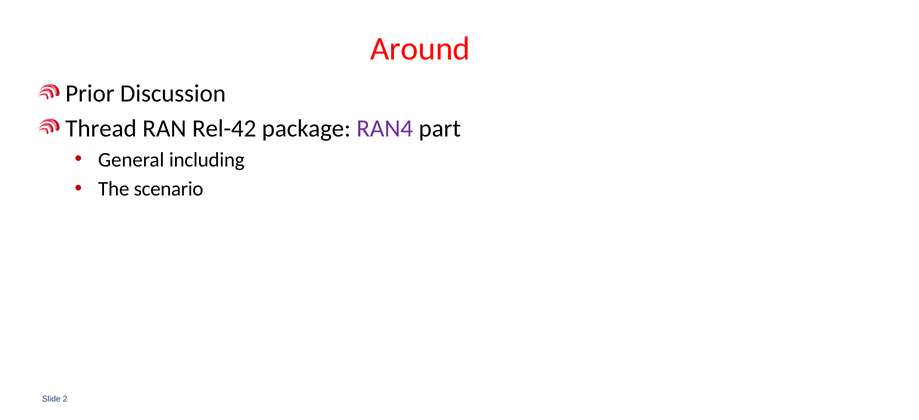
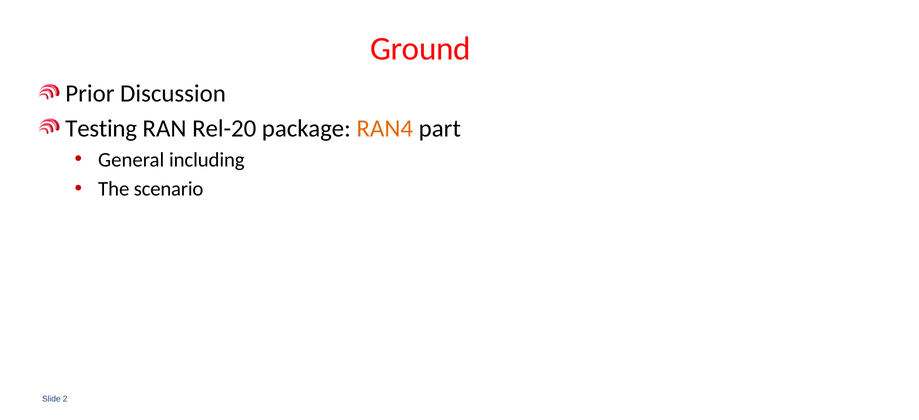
Around: Around -> Ground
Thread: Thread -> Testing
Rel-42: Rel-42 -> Rel-20
RAN4 colour: purple -> orange
